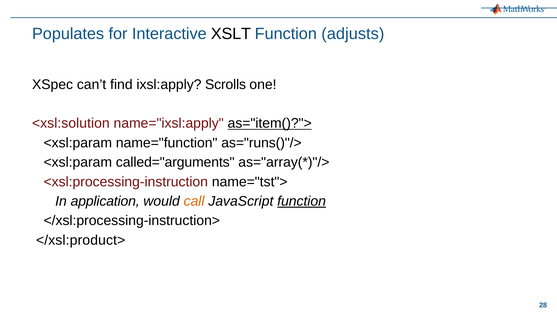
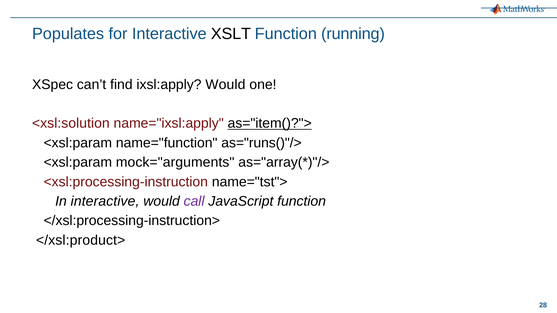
adjusts: adjusts -> running
ixsl:apply Scrolls: Scrolls -> Would
called="arguments: called="arguments -> mock="arguments
In application: application -> interactive
call colour: orange -> purple
function at (302, 201) underline: present -> none
